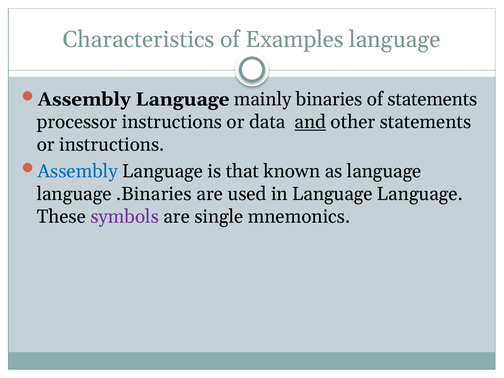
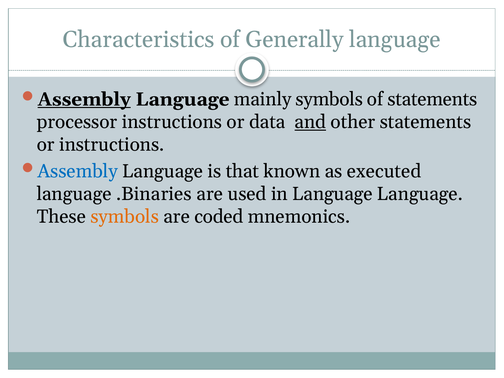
Examples: Examples -> Generally
Assembly at (84, 99) underline: none -> present
mainly binaries: binaries -> symbols
as language: language -> executed
symbols at (125, 217) colour: purple -> orange
single: single -> coded
